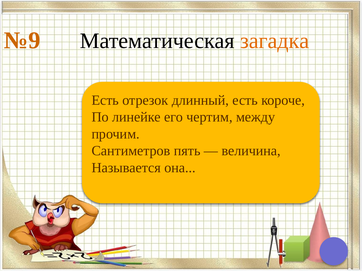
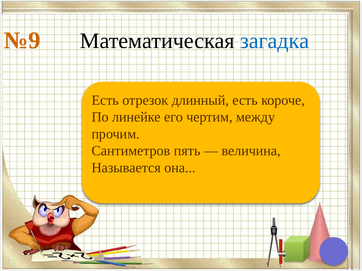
загадка colour: orange -> blue
